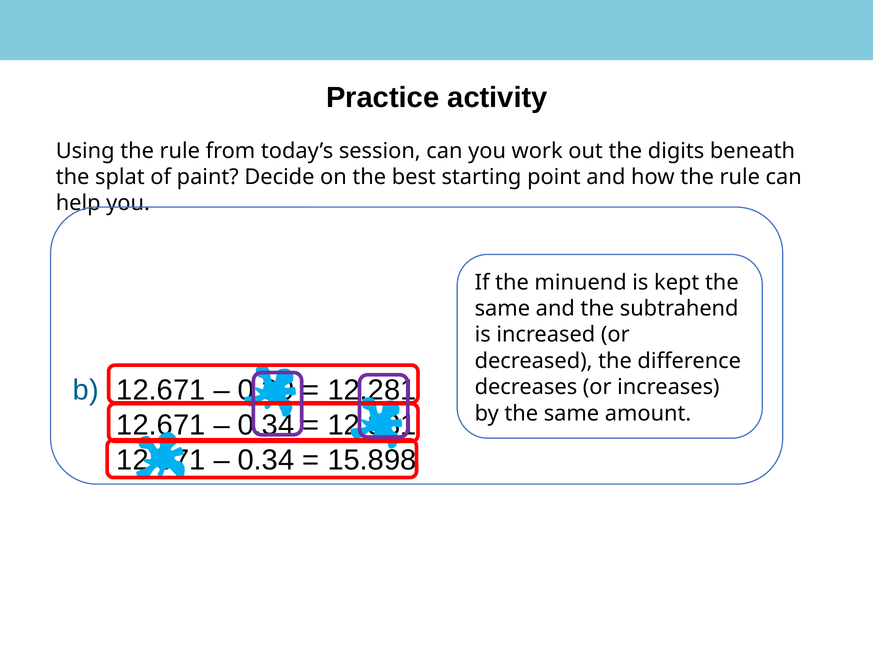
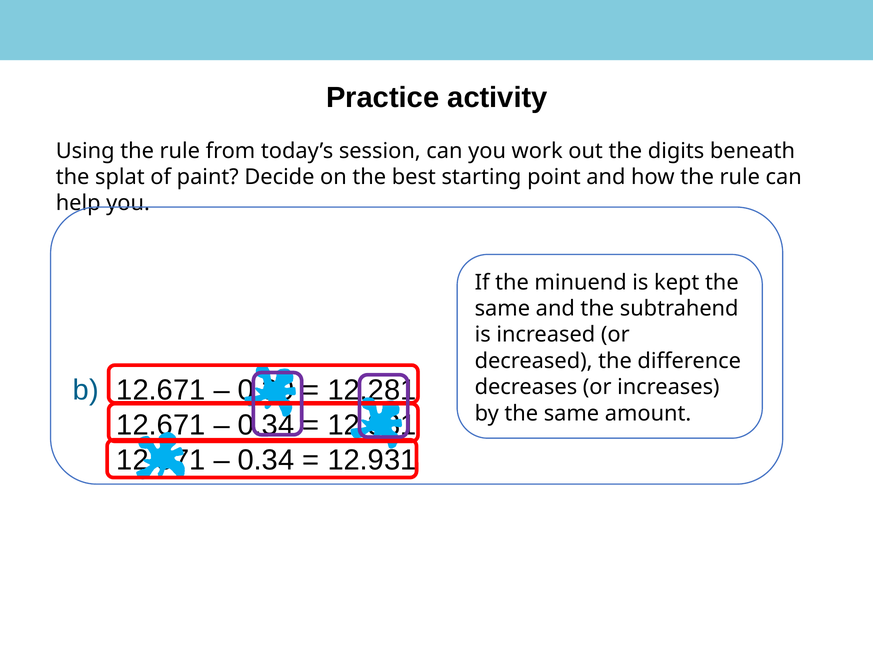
15.898: 15.898 -> 12.931
